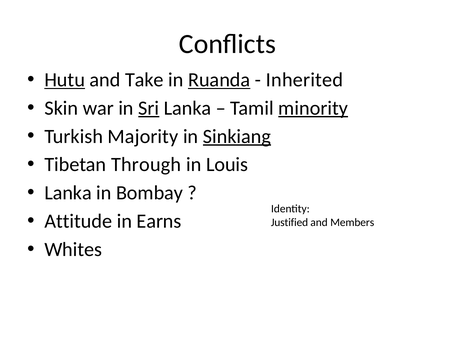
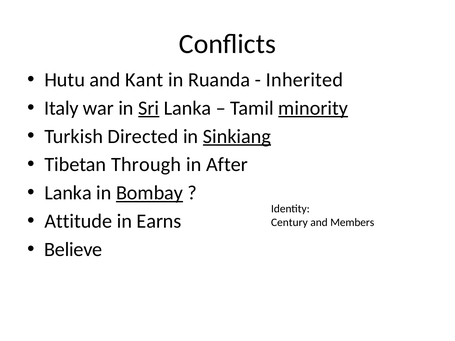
Hutu underline: present -> none
Take: Take -> Kant
Ruanda underline: present -> none
Skin: Skin -> Italy
Majority: Majority -> Directed
Louis: Louis -> After
Bombay underline: none -> present
Justified: Justified -> Century
Whites: Whites -> Believe
